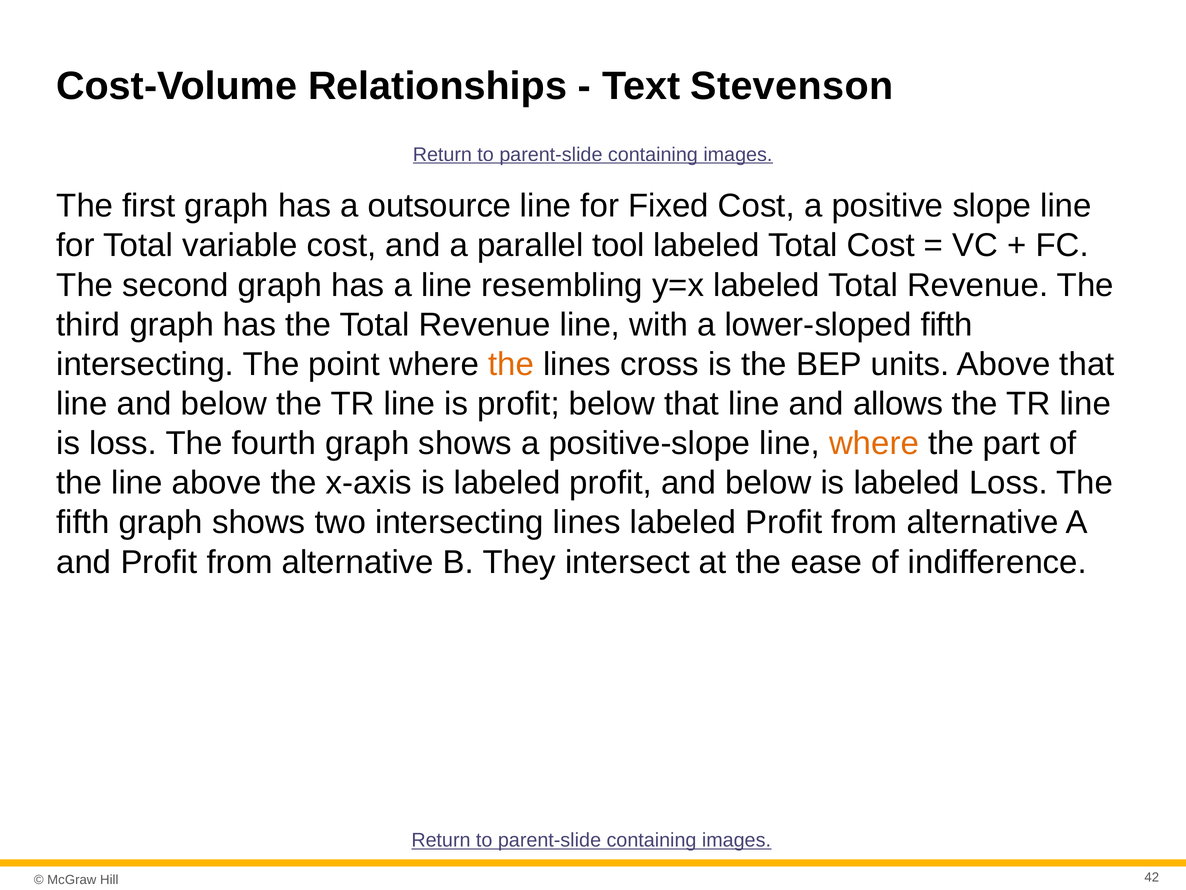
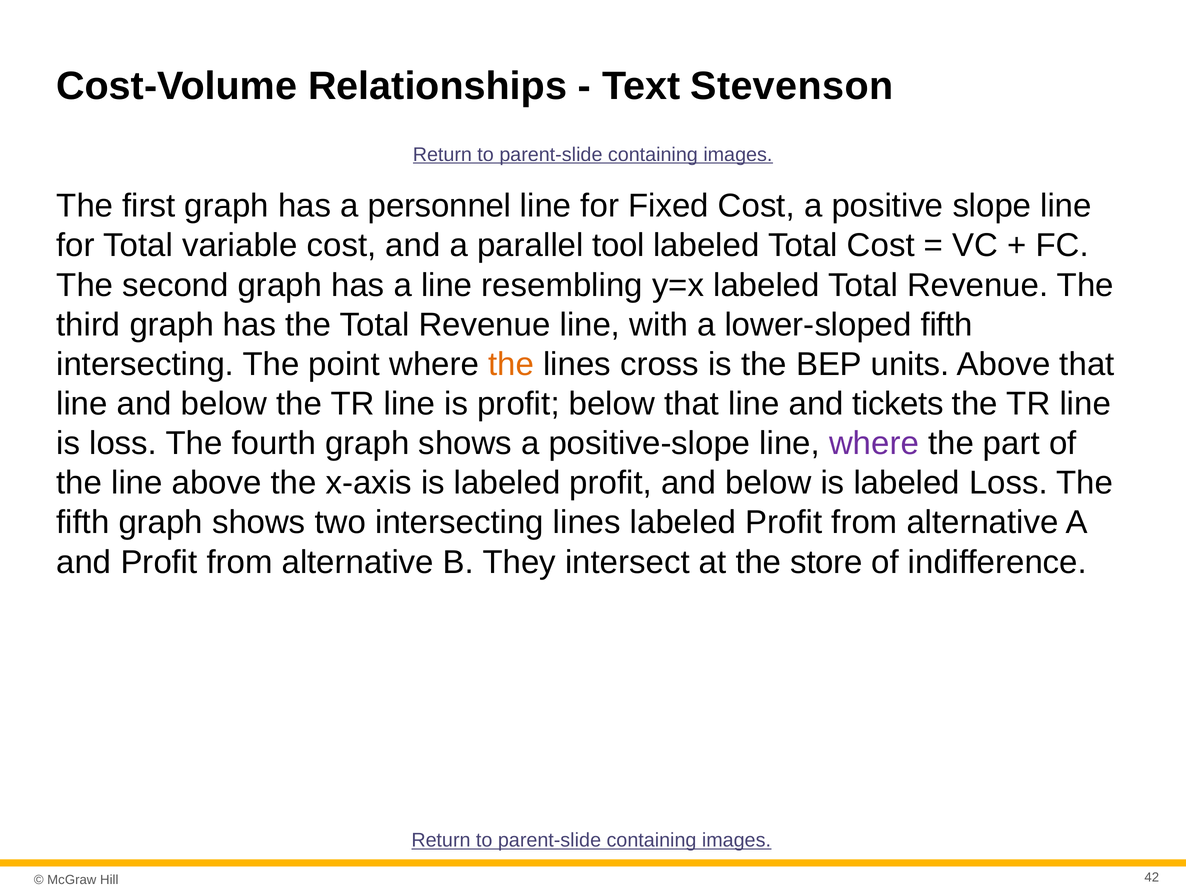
outsource: outsource -> personnel
allows: allows -> tickets
where at (874, 443) colour: orange -> purple
ease: ease -> store
